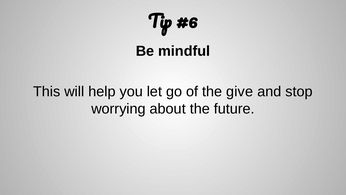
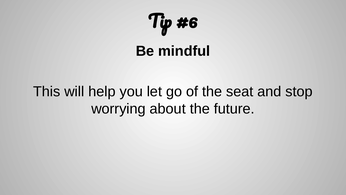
give: give -> seat
